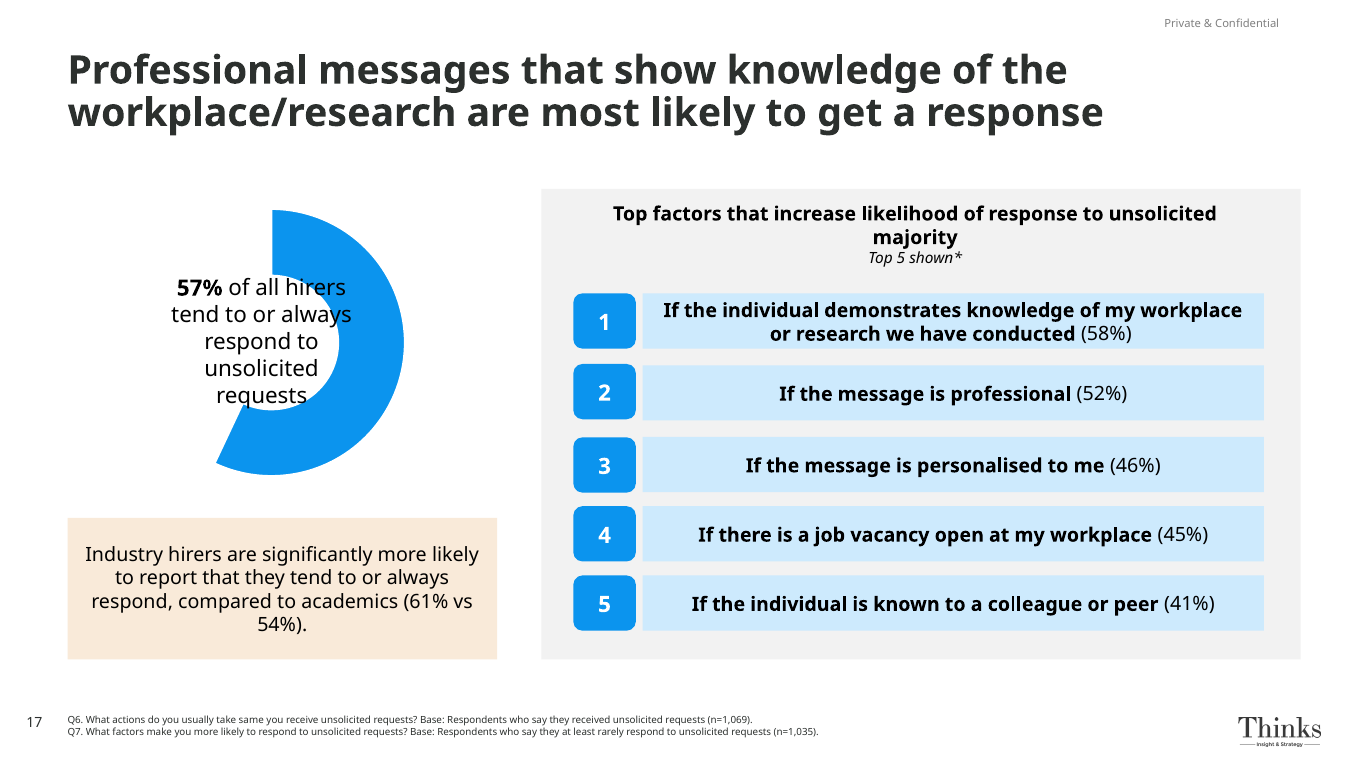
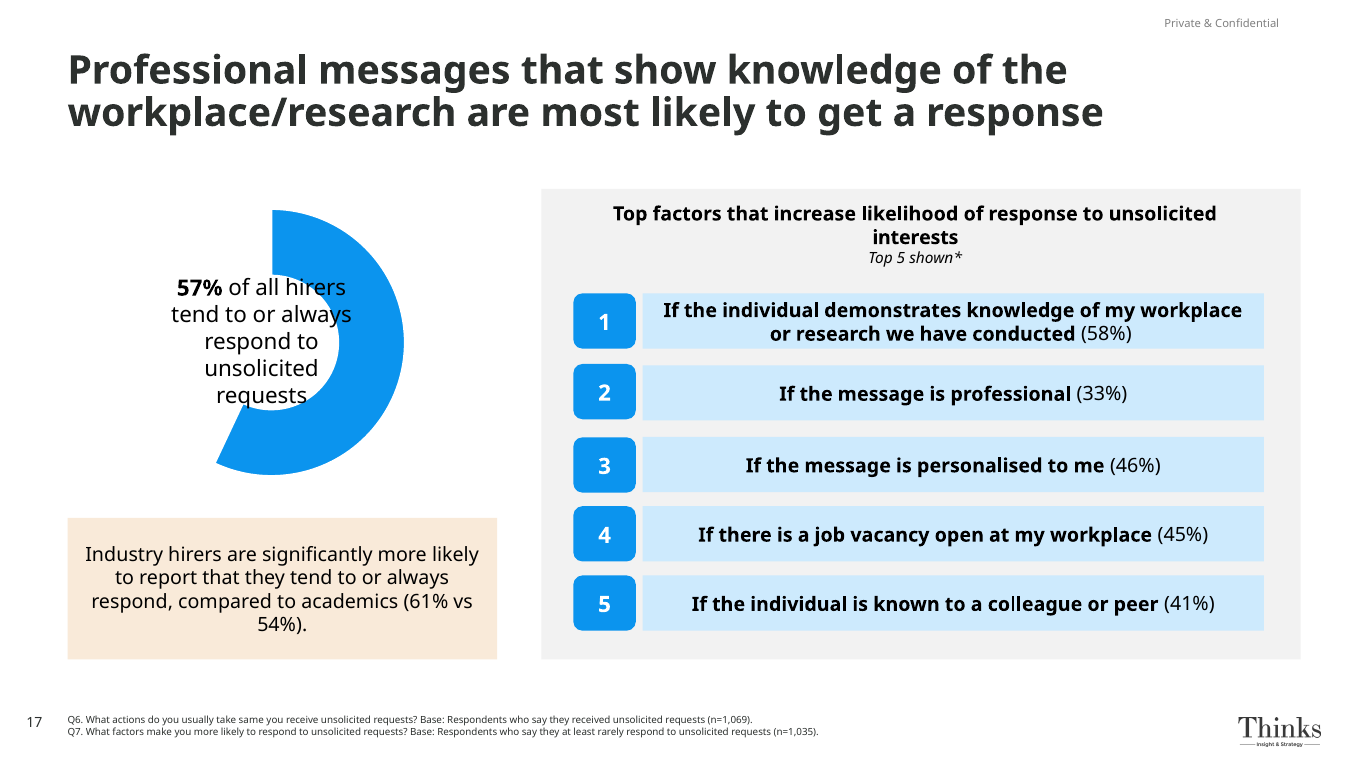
majority: majority -> interests
52%: 52% -> 33%
